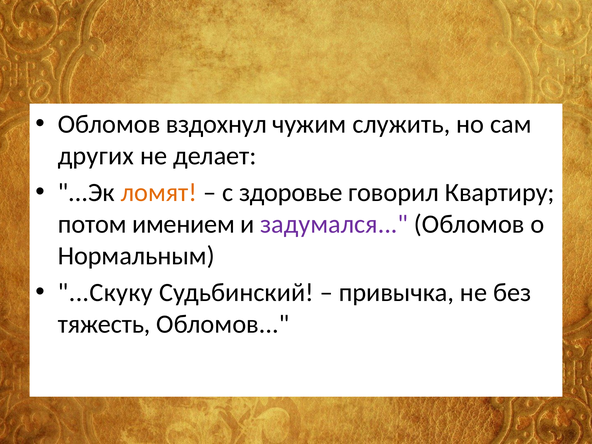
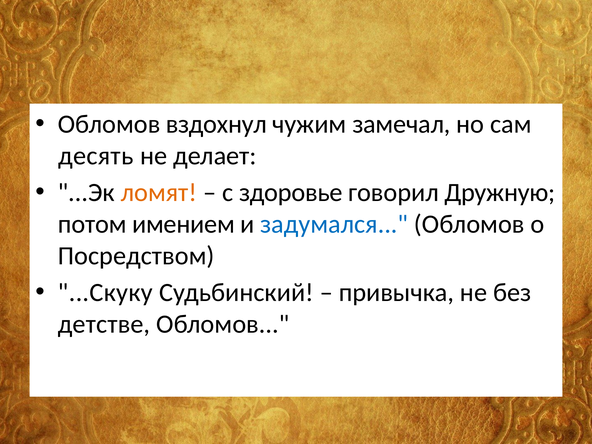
служить: служить -> замечал
других: других -> десять
Квартиру: Квартиру -> Дружную
задумался colour: purple -> blue
Нормальным: Нормальным -> Посредством
тяжесть: тяжесть -> детстве
